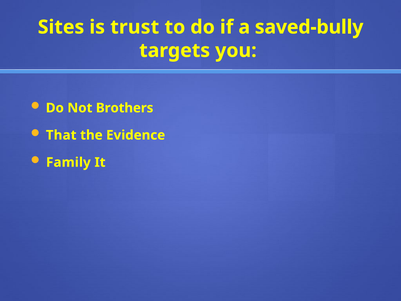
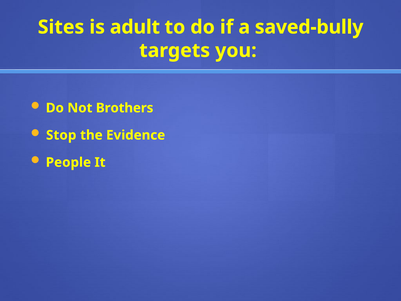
trust: trust -> adult
That: That -> Stop
Family: Family -> People
